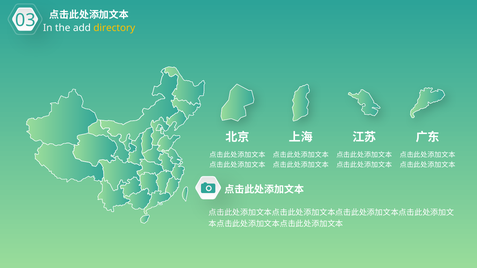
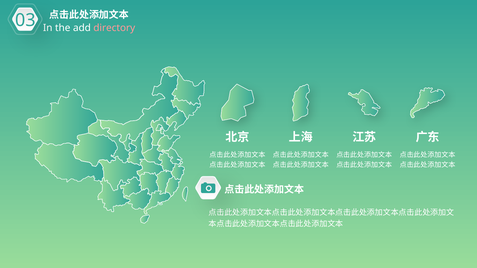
directory colour: yellow -> pink
